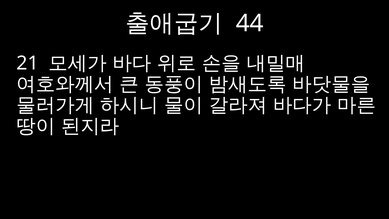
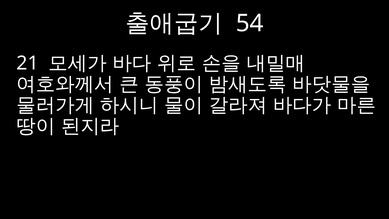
44: 44 -> 54
